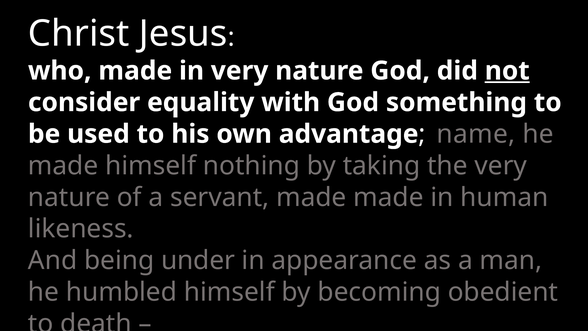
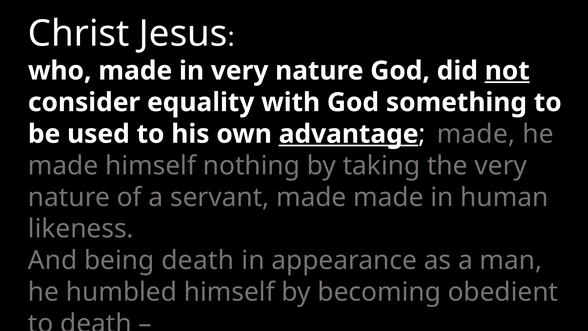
advantage underline: none -> present
name at (476, 134): name -> made
being under: under -> death
